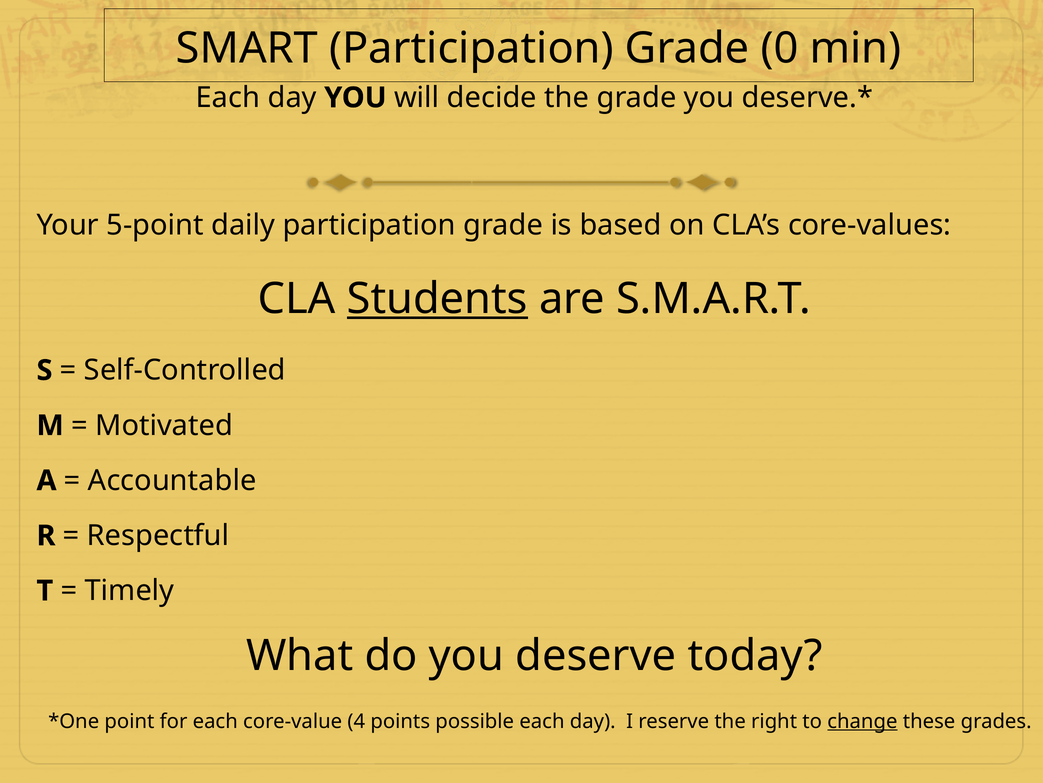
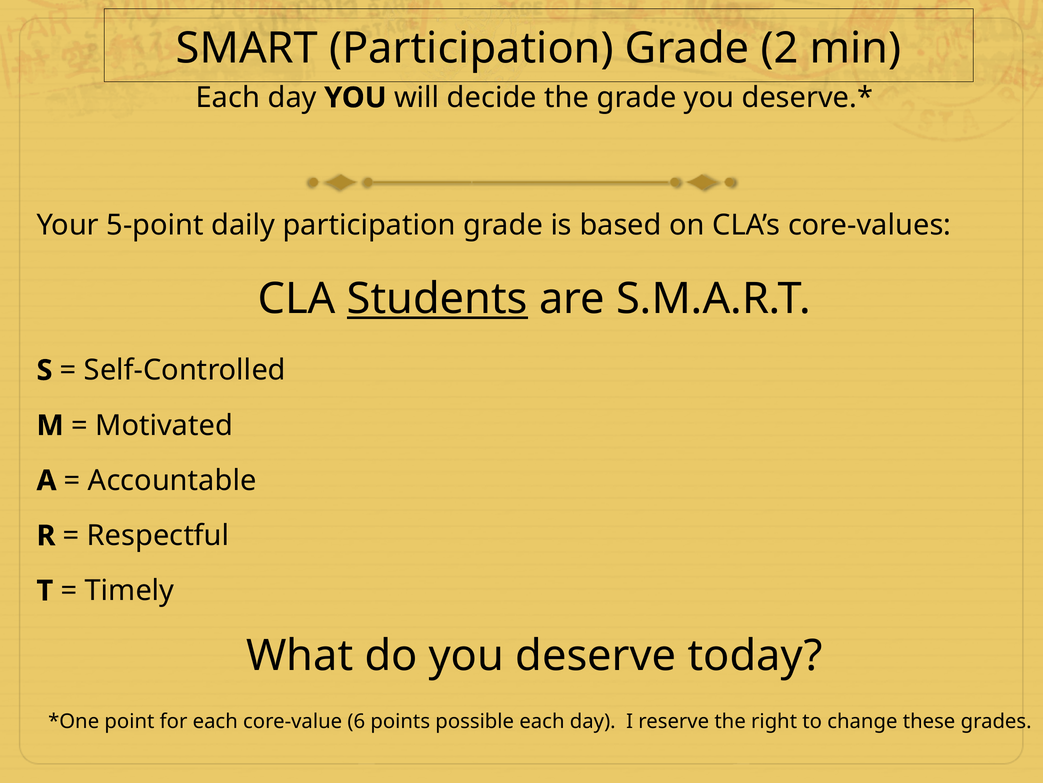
0: 0 -> 2
4: 4 -> 6
change underline: present -> none
